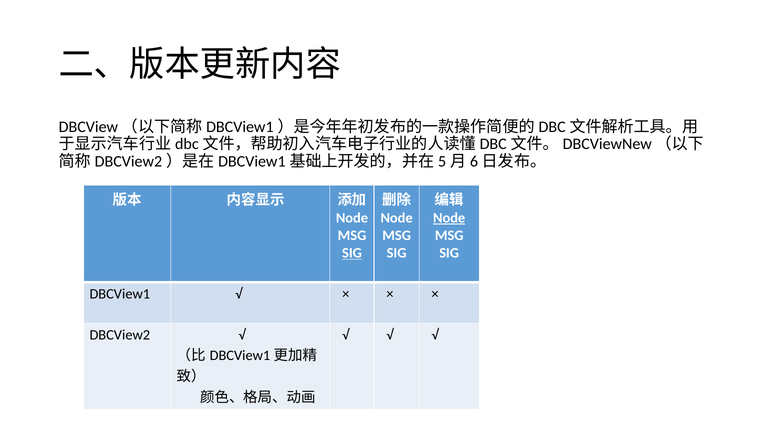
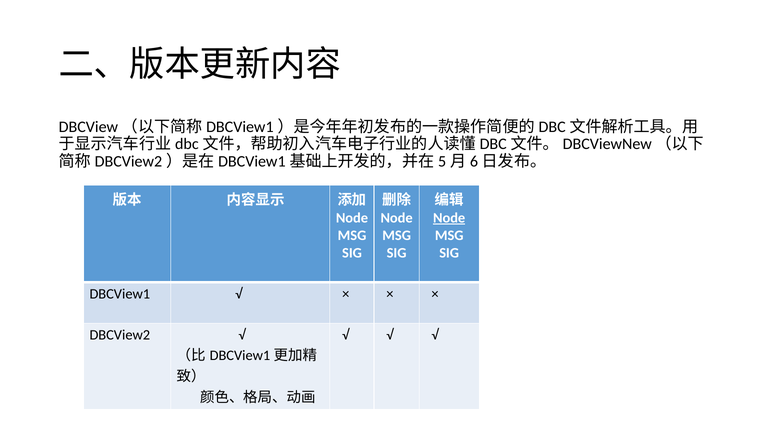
SIG at (352, 253) underline: present -> none
